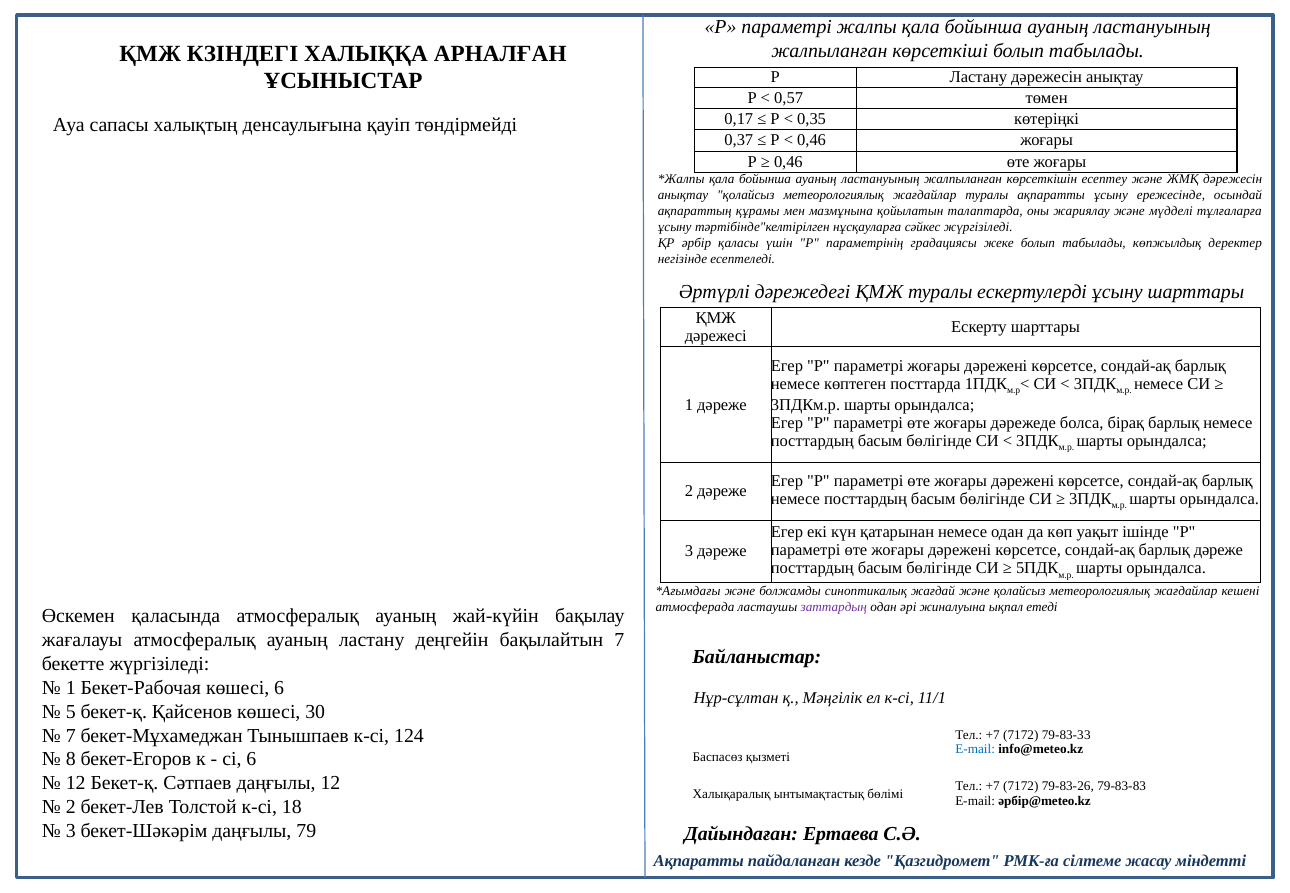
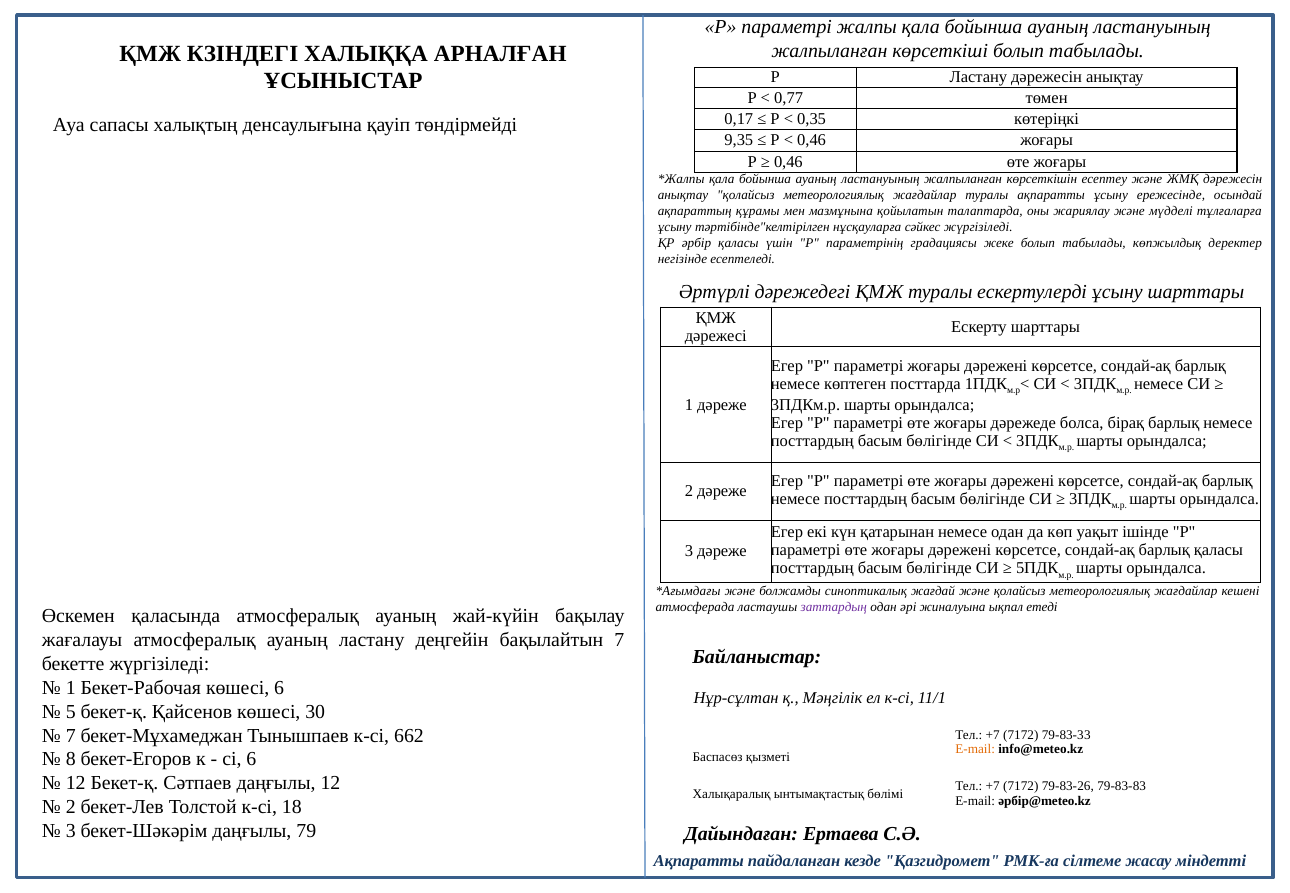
0,57: 0,57 -> 0,77
0,37: 0,37 -> 9,35
барлық дәреже: дәреже -> қаласы
124: 124 -> 662
E-mail at (975, 750) colour: blue -> orange
